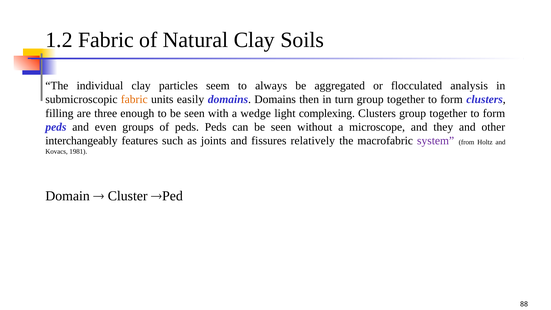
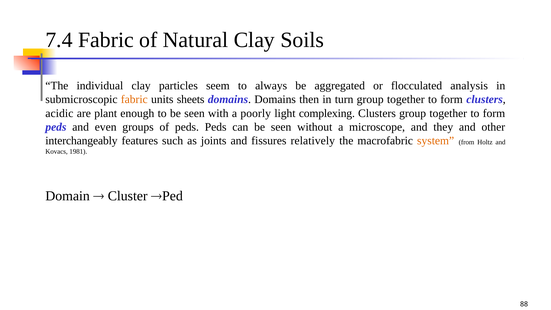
1.2: 1.2 -> 7.4
easily: easily -> sheets
filling: filling -> acidic
three: three -> plant
wedge: wedge -> poorly
system colour: purple -> orange
